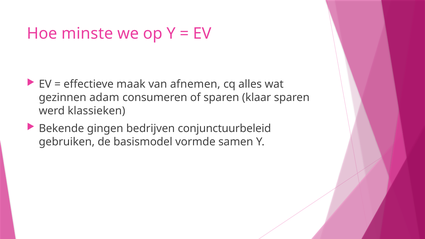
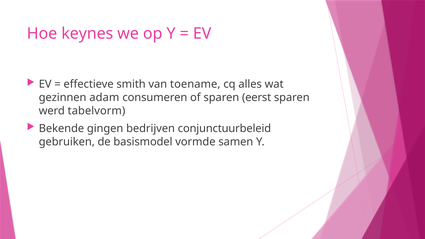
minste: minste -> keynes
maak: maak -> smith
afnemen: afnemen -> toename
klaar: klaar -> eerst
klassieken: klassieken -> tabelvorm
